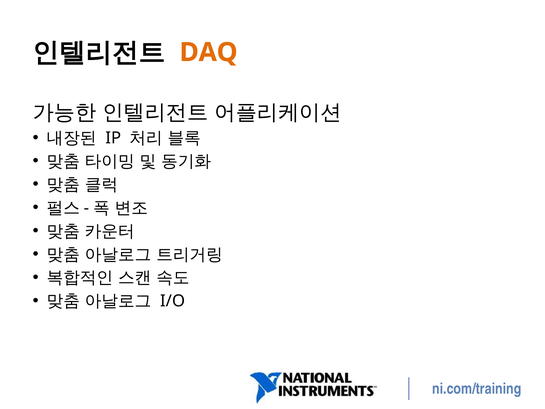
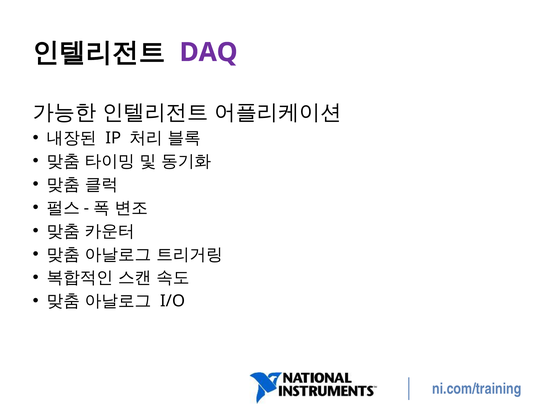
DAQ colour: orange -> purple
